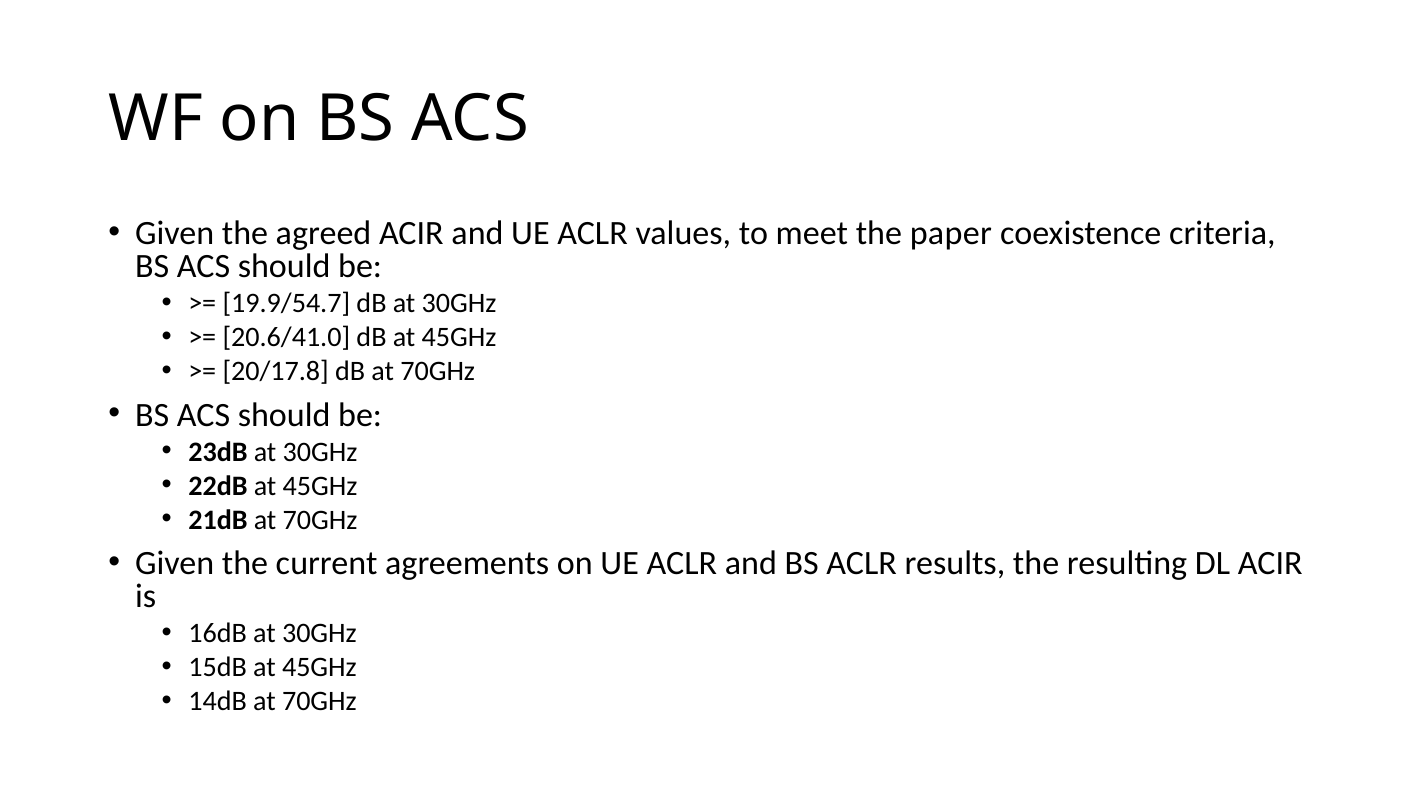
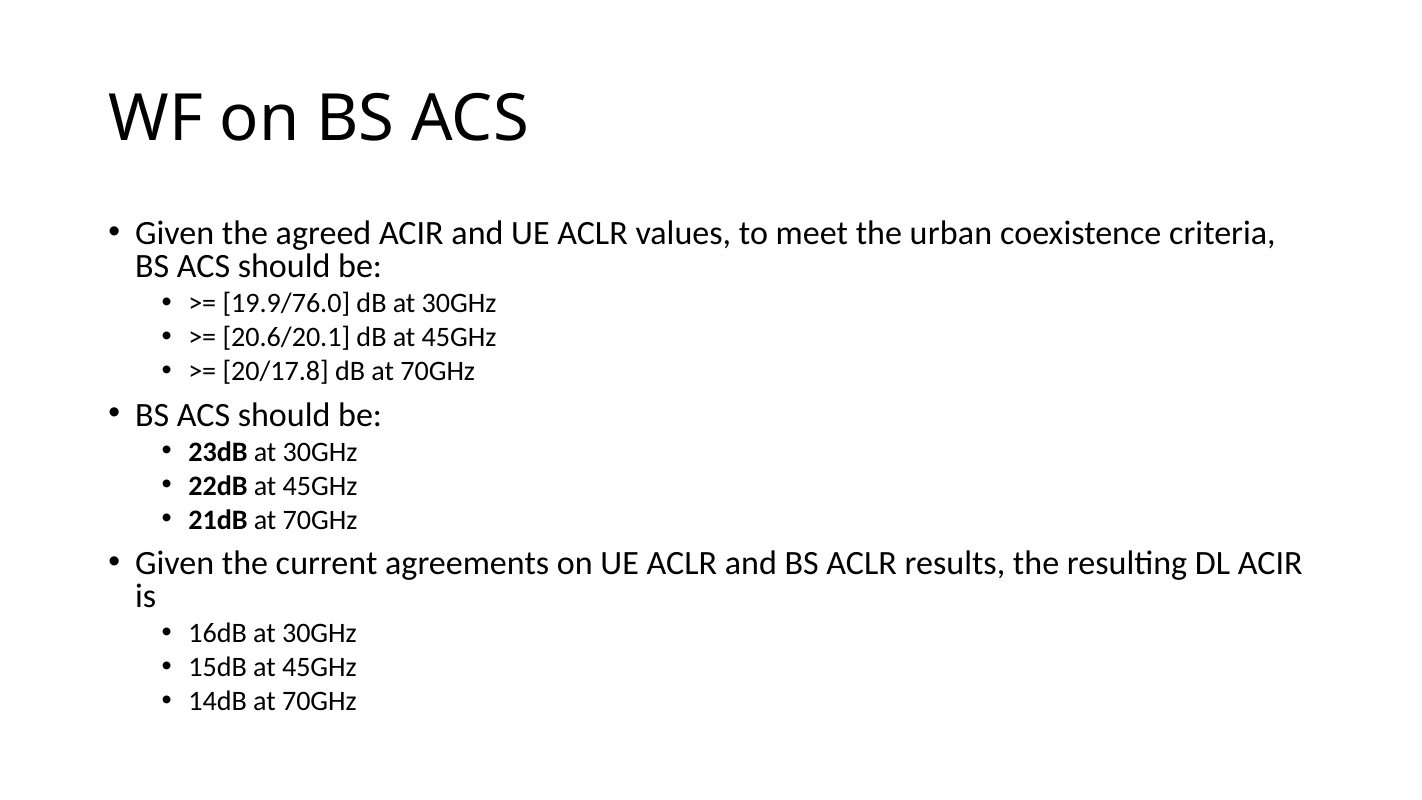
paper: paper -> urban
19.9/54.7: 19.9/54.7 -> 19.9/76.0
20.6/41.0: 20.6/41.0 -> 20.6/20.1
